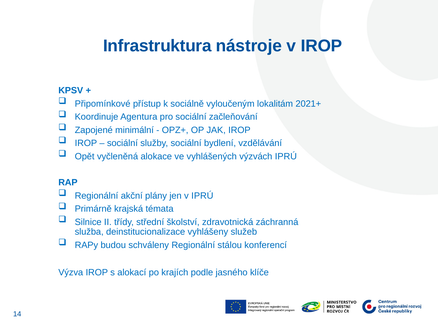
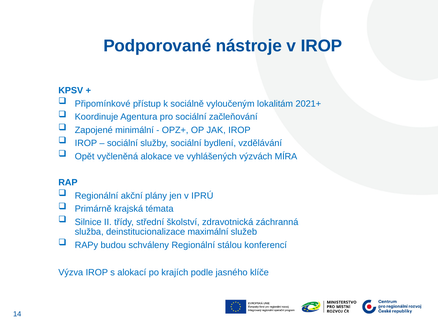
Infrastruktura: Infrastruktura -> Podporované
výzvách IPRÚ: IPRÚ -> MÍRA
vyhlášeny: vyhlášeny -> maximální
